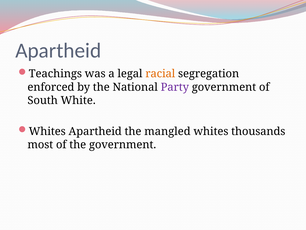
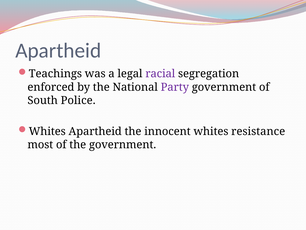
racial colour: orange -> purple
White: White -> Police
mangled: mangled -> innocent
thousands: thousands -> resistance
